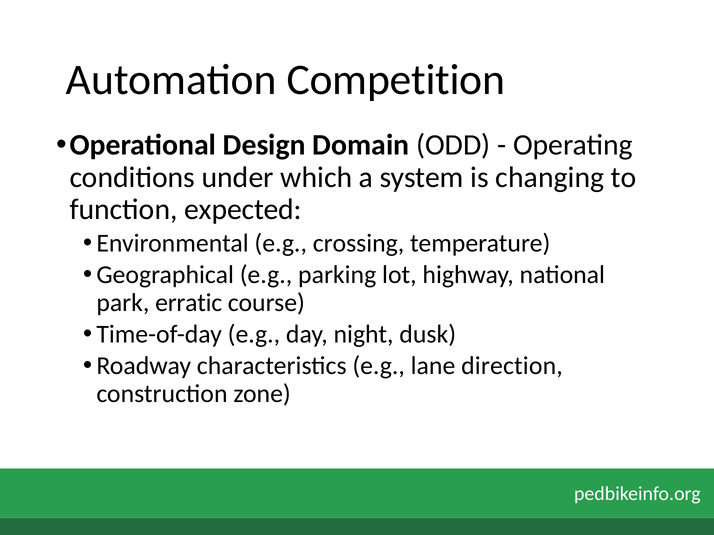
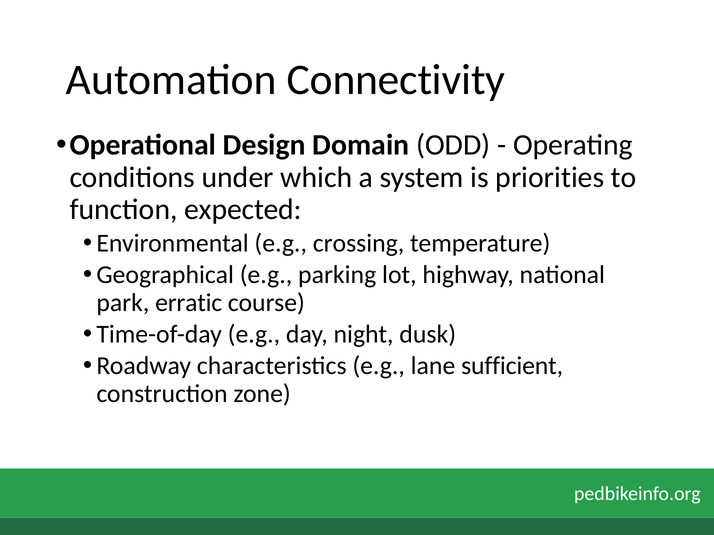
Competition: Competition -> Connectivity
changing: changing -> priorities
direction: direction -> sufficient
